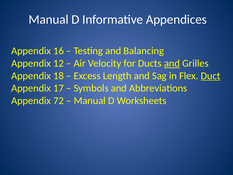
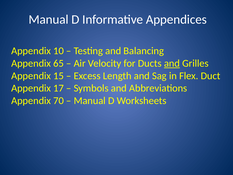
16: 16 -> 10
12: 12 -> 65
18: 18 -> 15
Duct underline: present -> none
72: 72 -> 70
